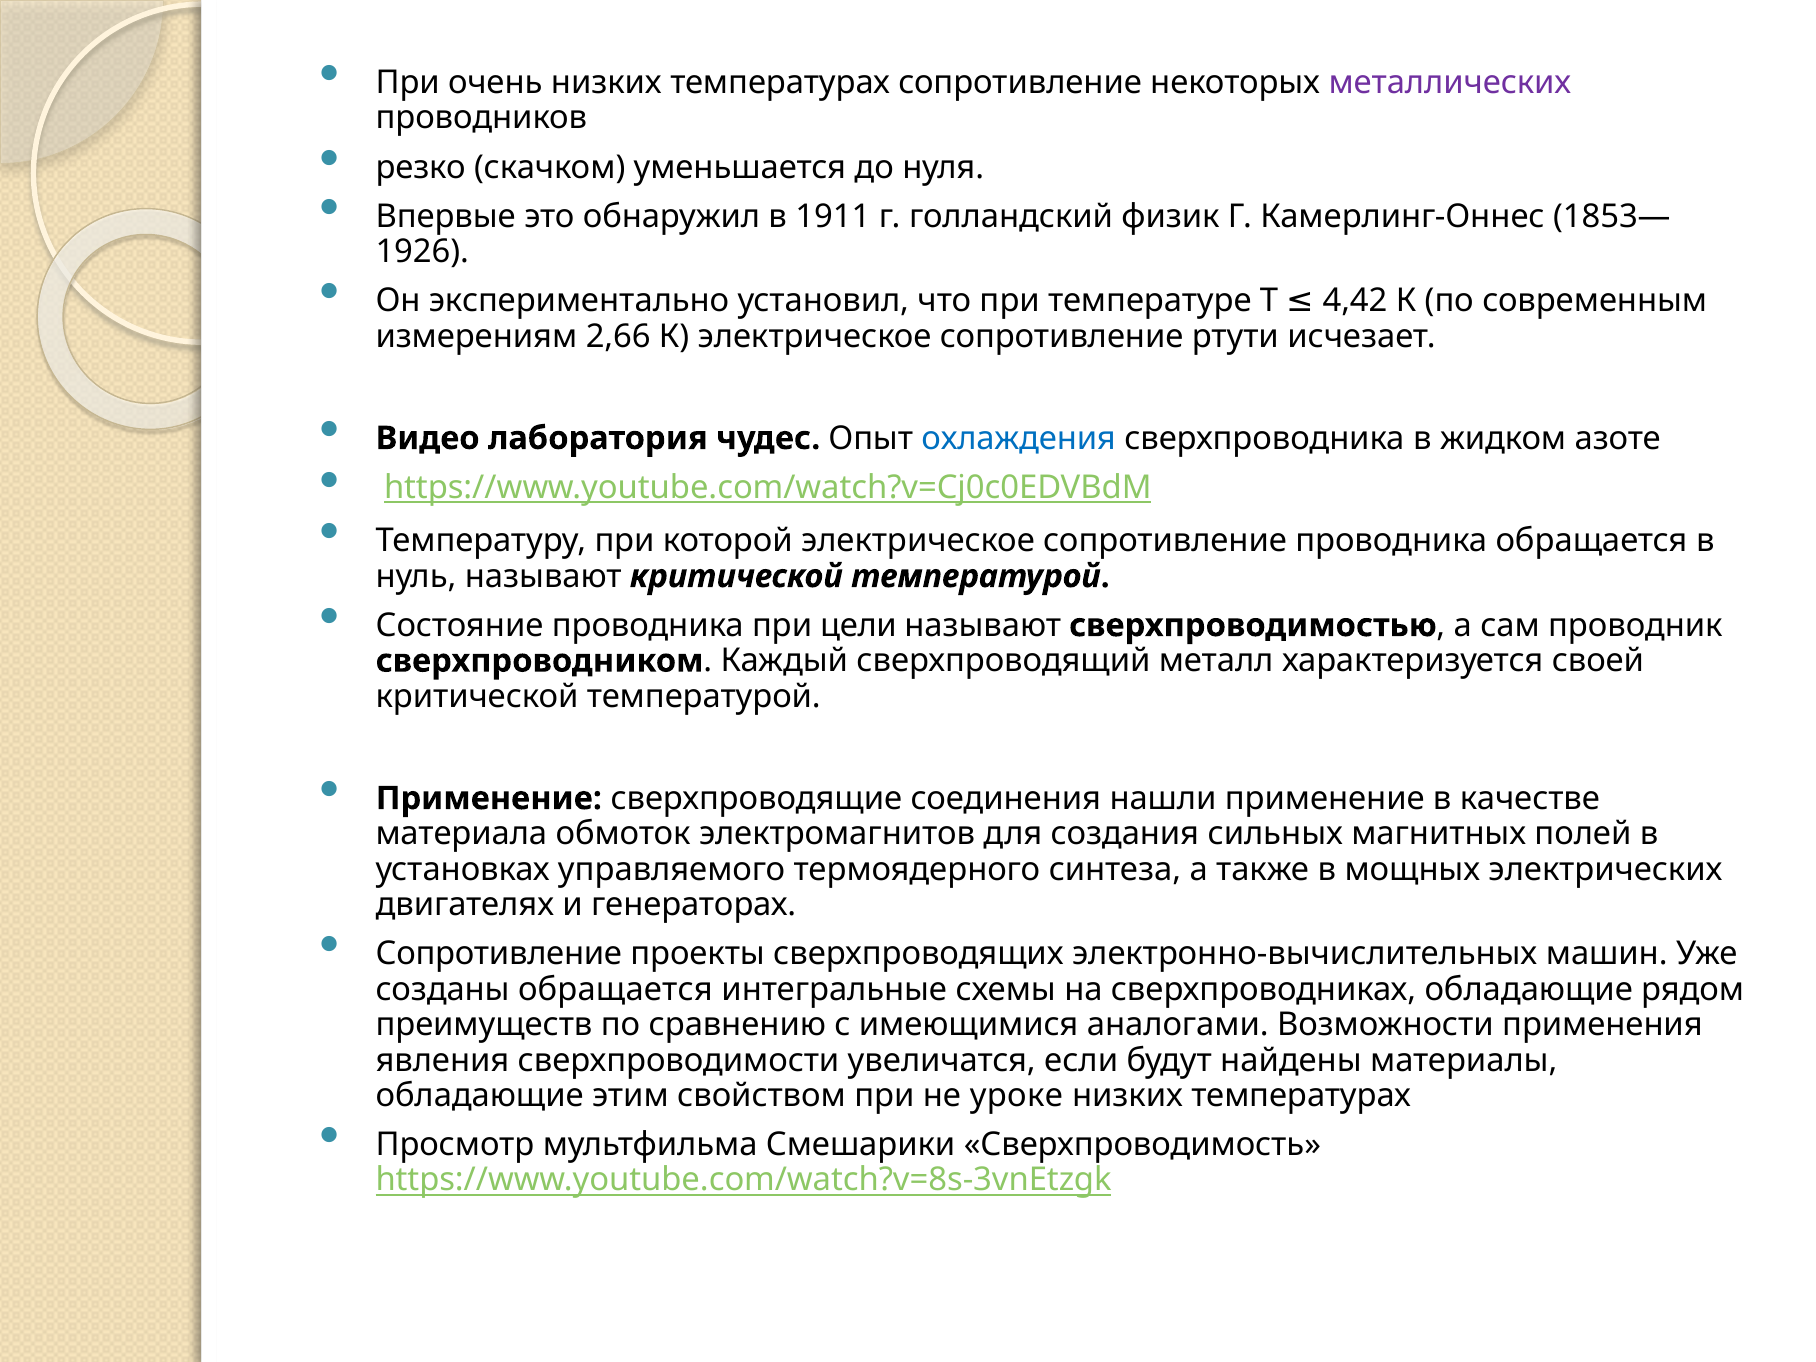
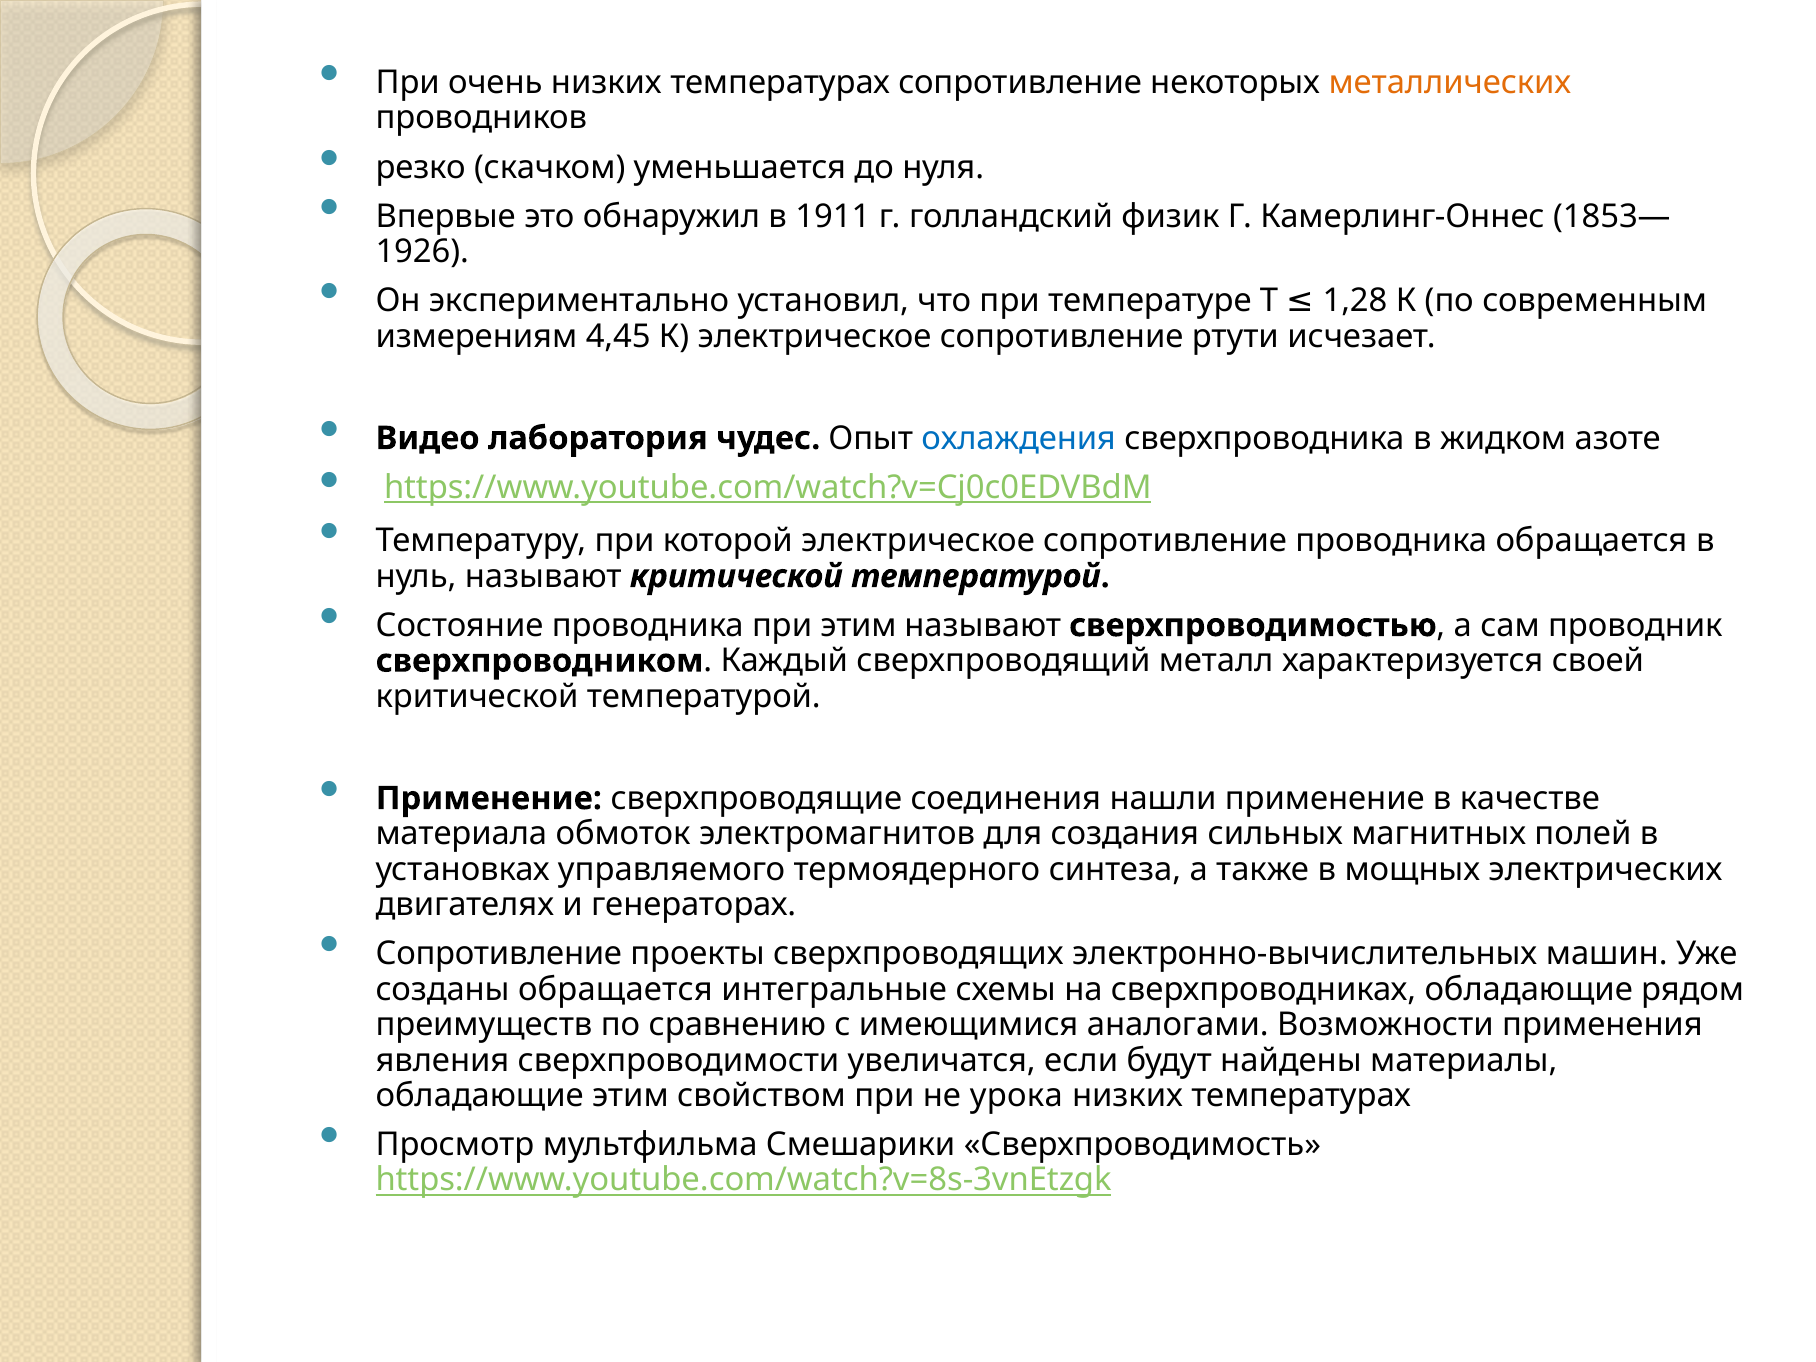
металлических colour: purple -> orange
4,42: 4,42 -> 1,28
2,66: 2,66 -> 4,45
при цели: цели -> этим
уроке: уроке -> урока
